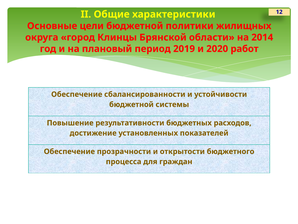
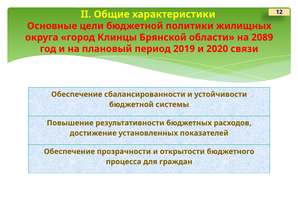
2014: 2014 -> 2089
работ: работ -> связи
